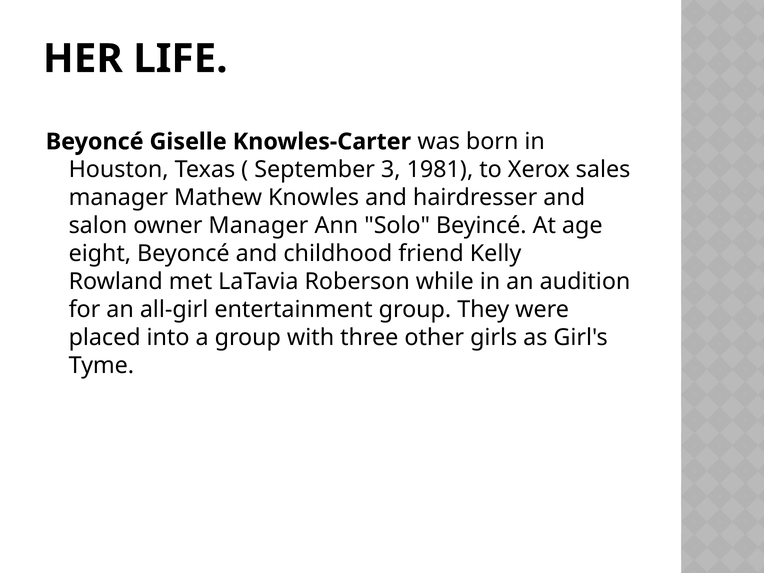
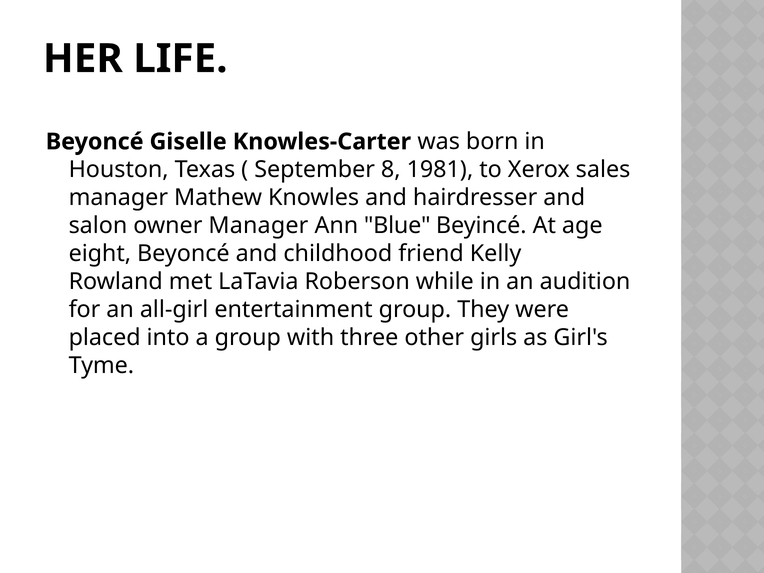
3: 3 -> 8
Solo: Solo -> Blue
